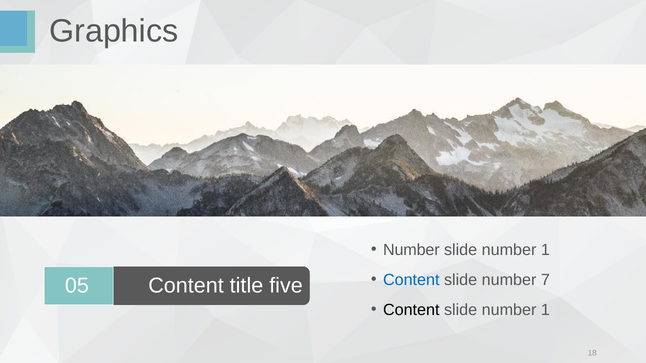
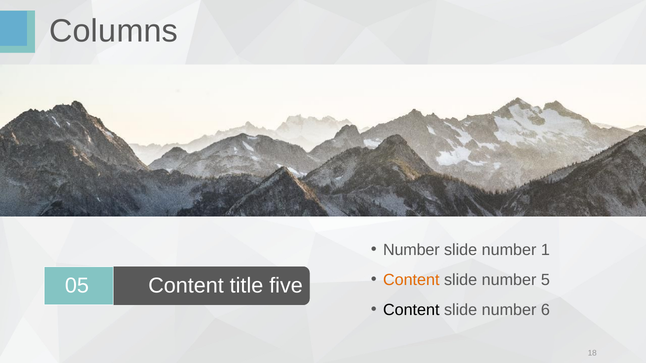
Graphics: Graphics -> Columns
Content at (411, 280) colour: blue -> orange
7: 7 -> 5
1 at (545, 310): 1 -> 6
